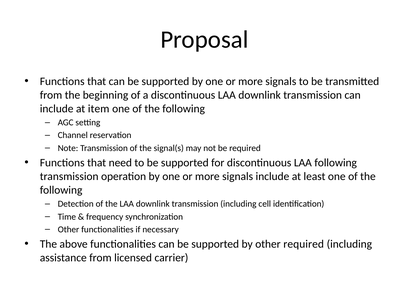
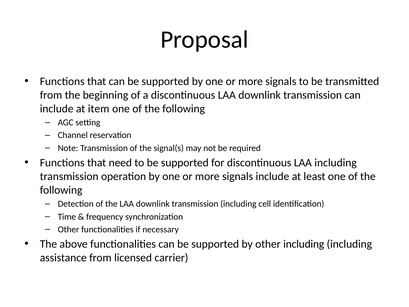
LAA following: following -> including
other required: required -> including
